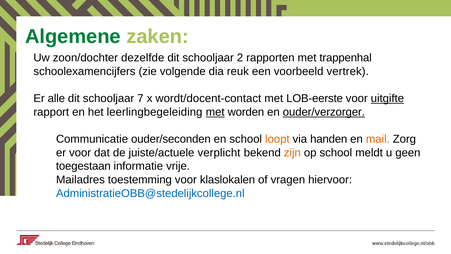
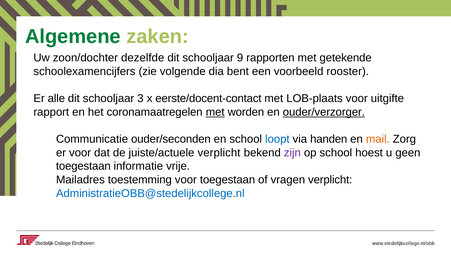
2: 2 -> 9
trappenhal: trappenhal -> getekende
reuk: reuk -> bent
vertrek: vertrek -> rooster
7: 7 -> 3
wordt/docent-contact: wordt/docent-contact -> eerste/docent-contact
LOB-eerste: LOB-eerste -> LOB-plaats
uitgifte underline: present -> none
leerlingbegeleiding: leerlingbegeleiding -> coronamaatregelen
loopt colour: orange -> blue
zijn colour: orange -> purple
meldt: meldt -> hoest
voor klaslokalen: klaslokalen -> toegestaan
vragen hiervoor: hiervoor -> verplicht
